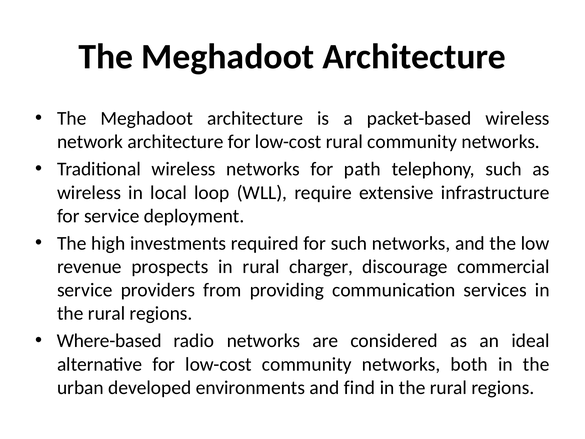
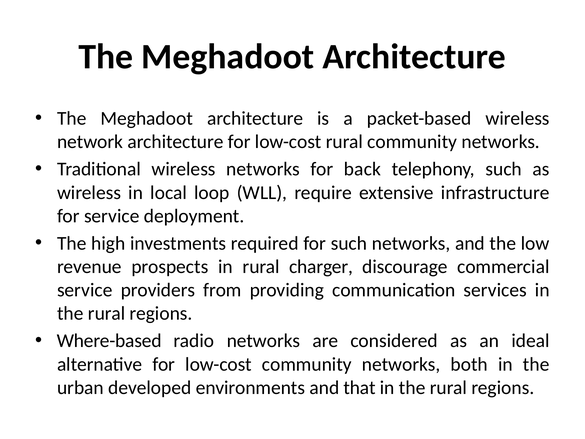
path: path -> back
find: find -> that
